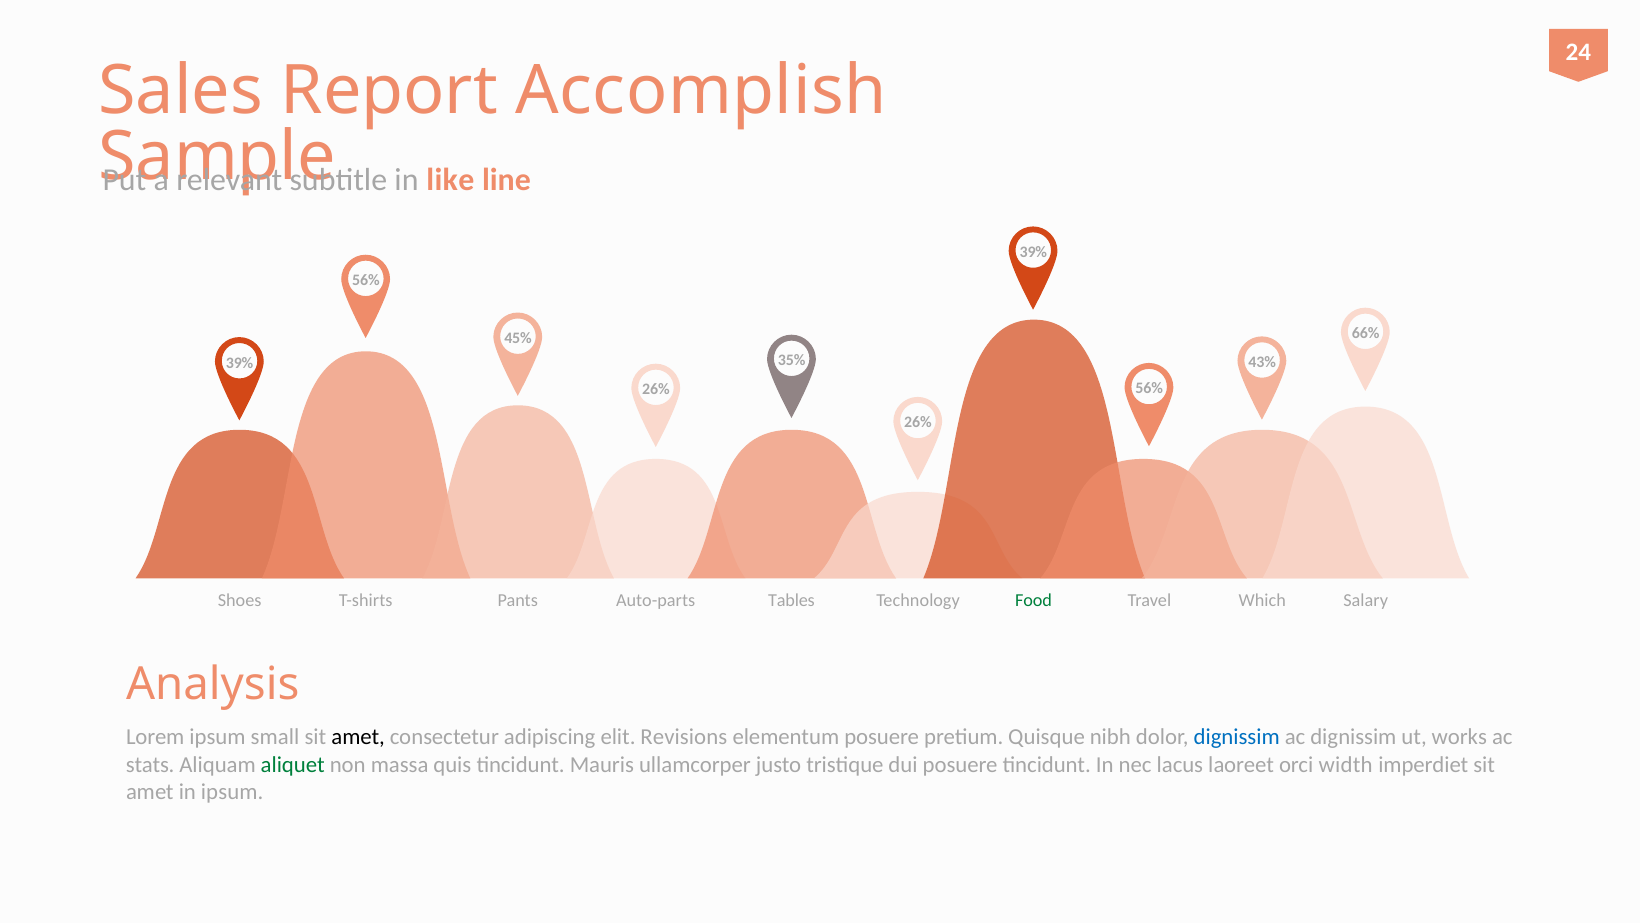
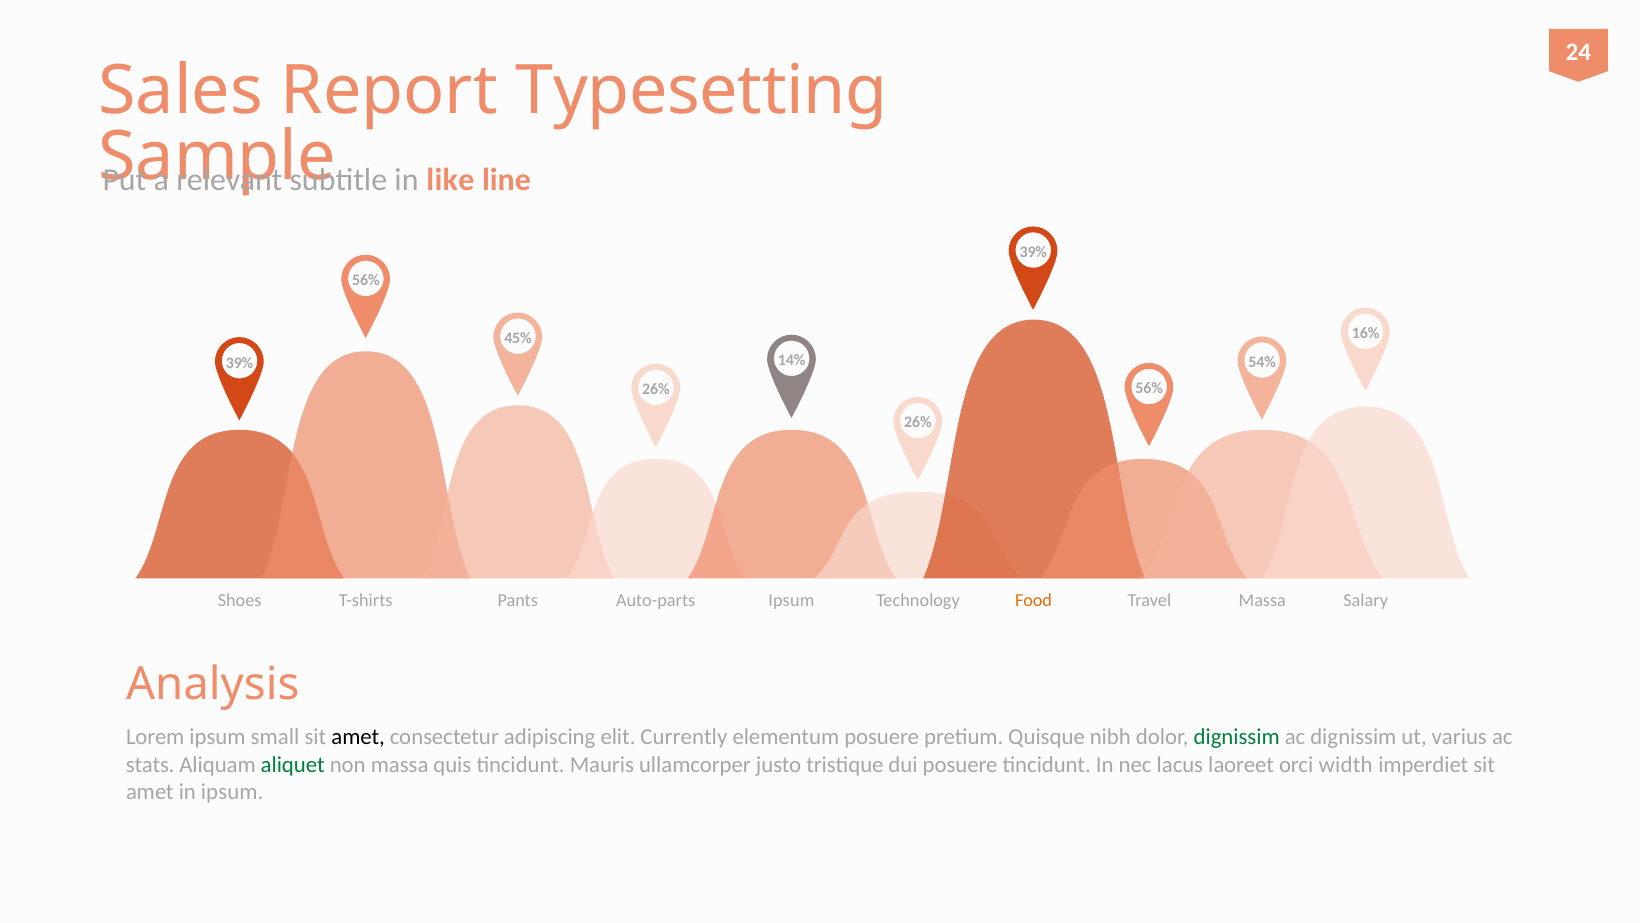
Accomplish: Accomplish -> Typesetting
66%: 66% -> 16%
35%: 35% -> 14%
43%: 43% -> 54%
Auto-parts Tables: Tables -> Ipsum
Food colour: green -> orange
Travel Which: Which -> Massa
Revisions: Revisions -> Currently
dignissim at (1237, 737) colour: blue -> green
works: works -> varius
